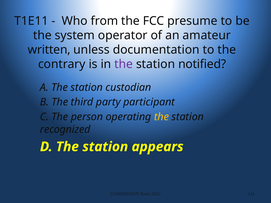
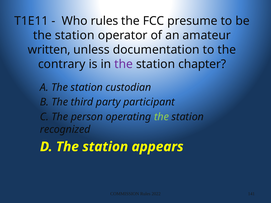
Who from: from -> rules
system at (75, 35): system -> station
notified: notified -> chapter
the at (161, 117) colour: yellow -> light green
